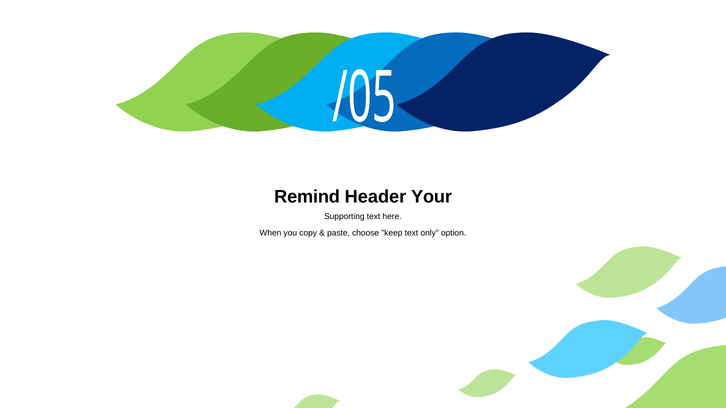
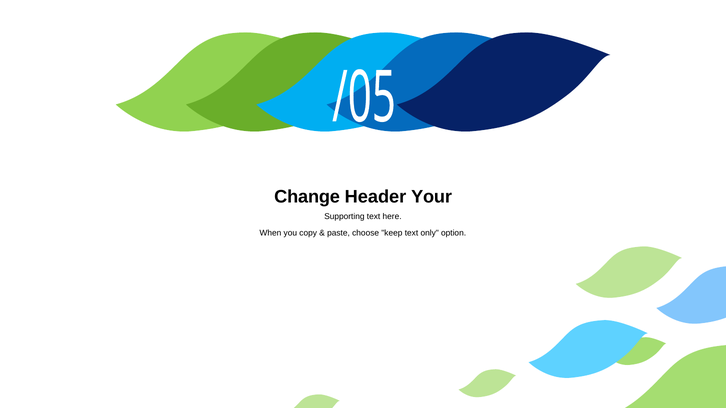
Remind: Remind -> Change
